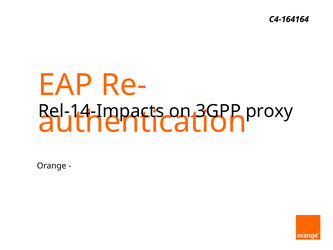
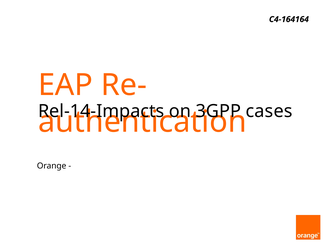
proxy: proxy -> cases
